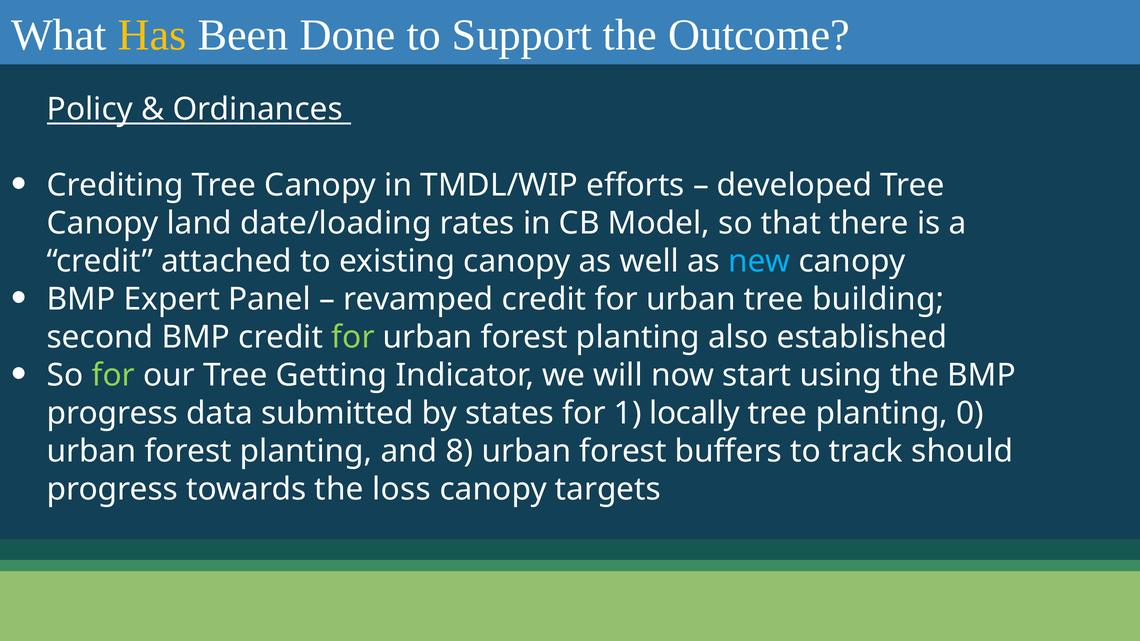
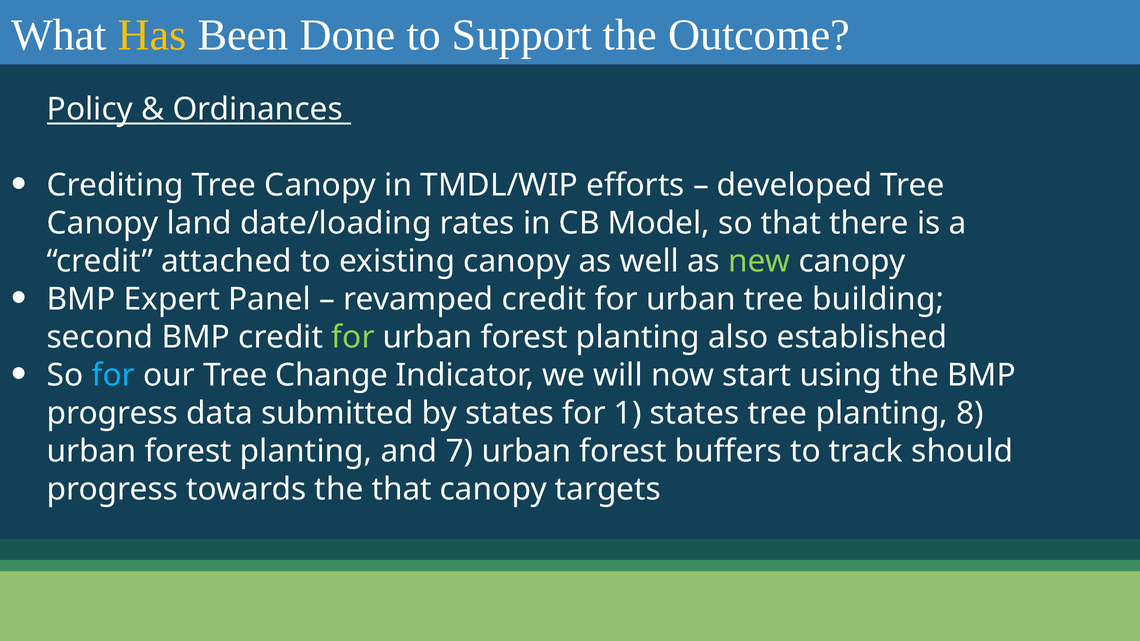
new colour: light blue -> light green
for at (113, 375) colour: light green -> light blue
Getting: Getting -> Change
1 locally: locally -> states
0: 0 -> 8
8: 8 -> 7
the loss: loss -> that
